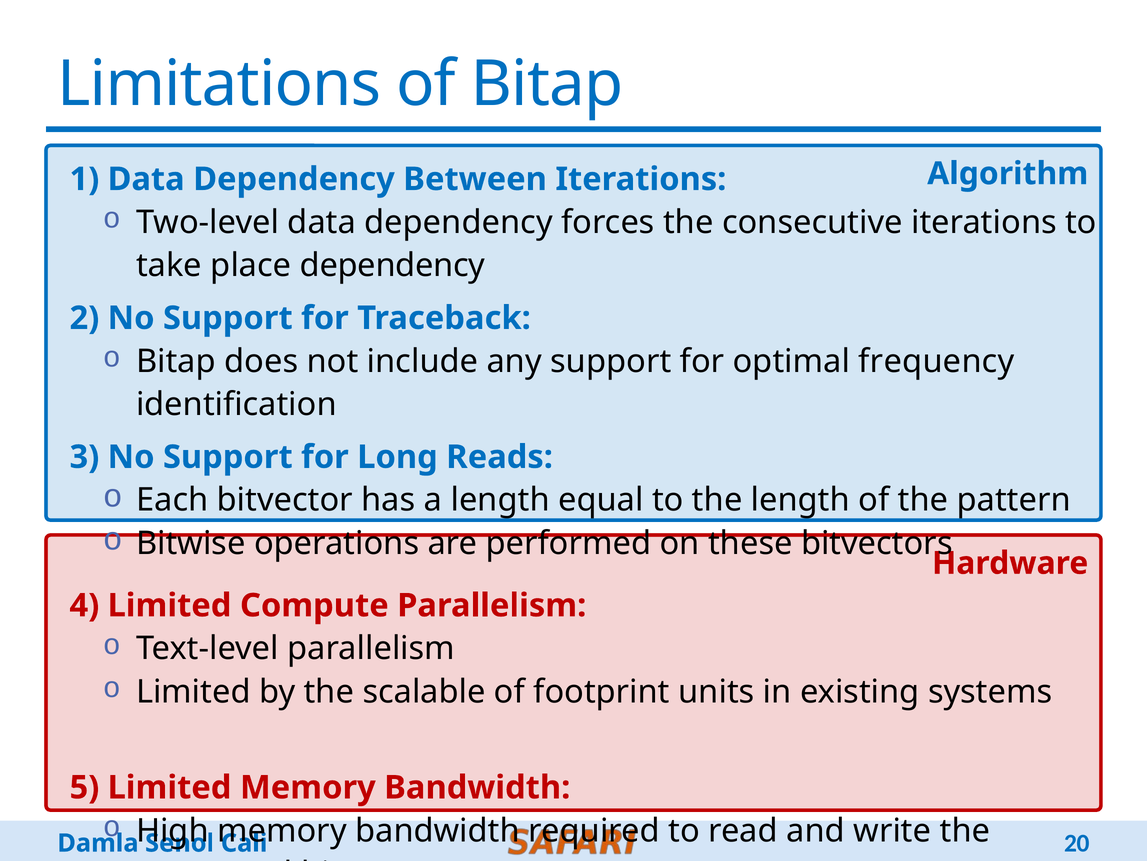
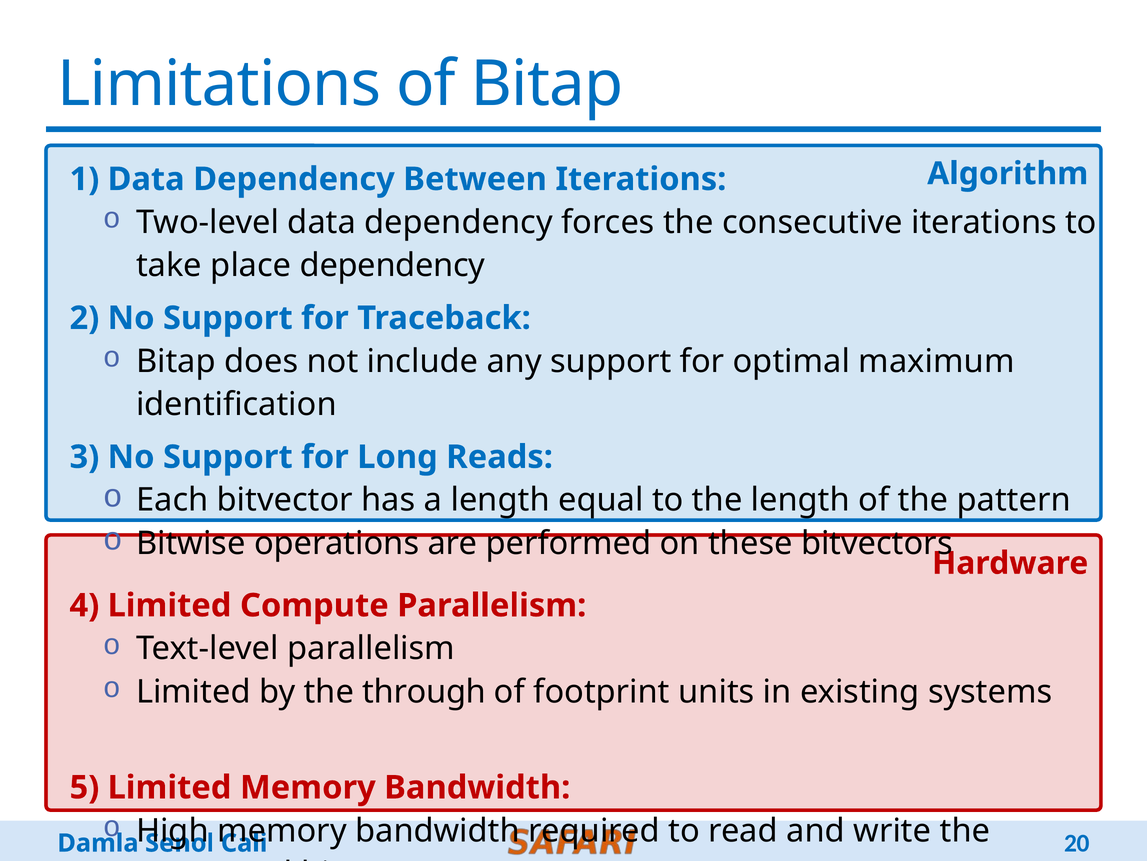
frequency: frequency -> maximum
scalable: scalable -> through
